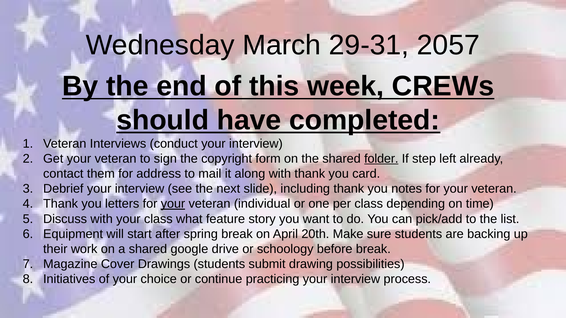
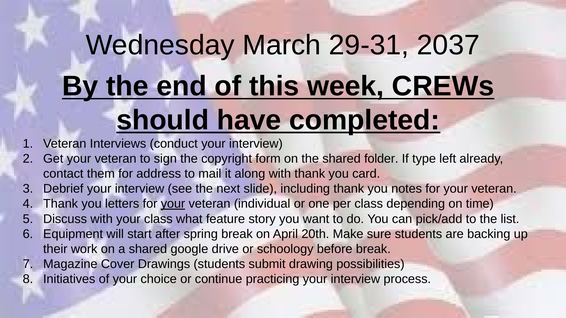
2057: 2057 -> 2037
folder underline: present -> none
step: step -> type
